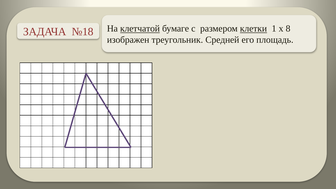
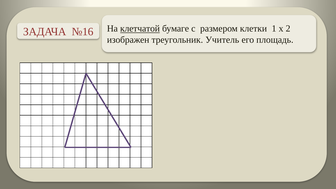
клетки underline: present -> none
8: 8 -> 2
№18: №18 -> №16
Средней: Средней -> Учитель
